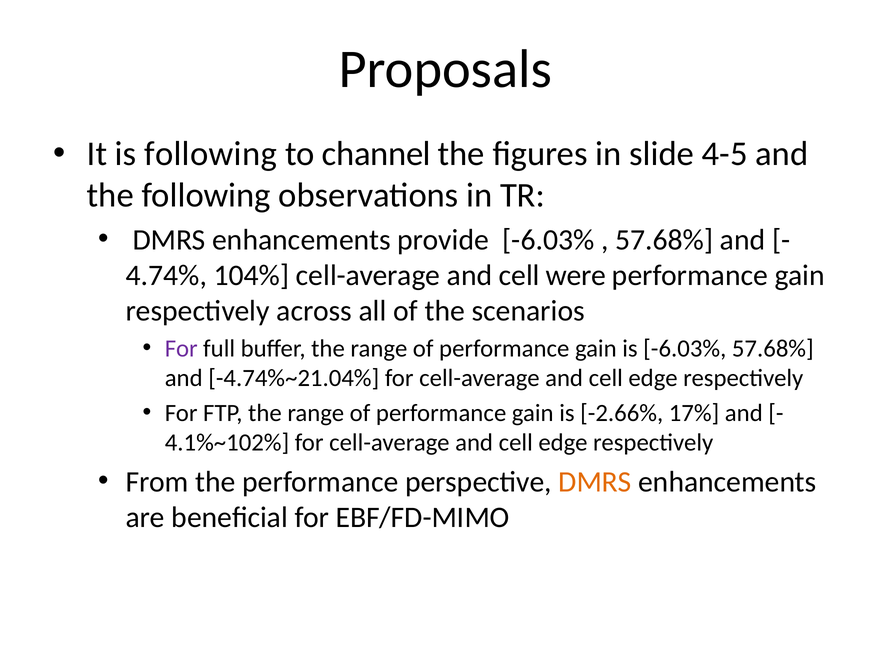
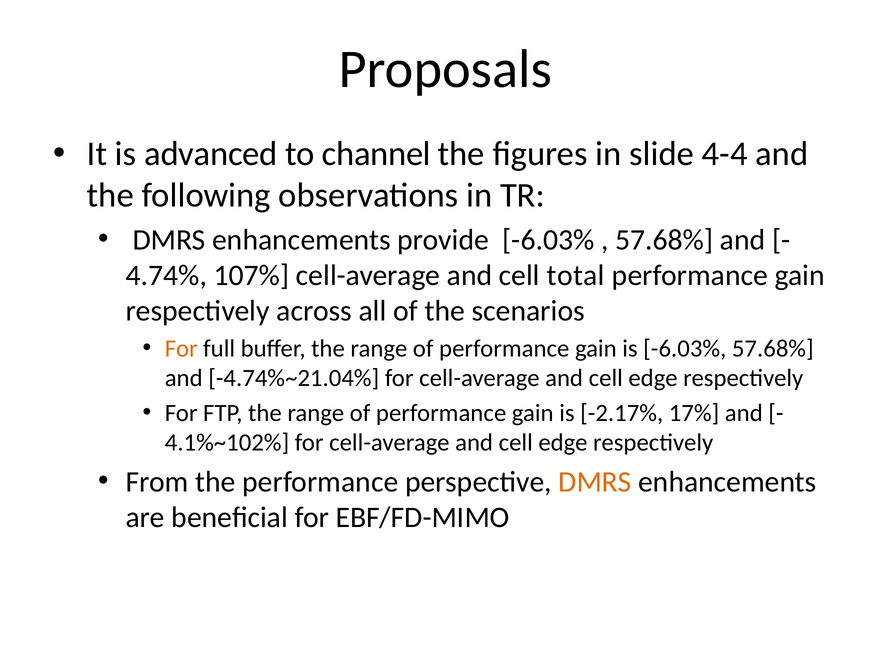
is following: following -> advanced
4-5: 4-5 -> 4-4
104%: 104% -> 107%
were: were -> total
For at (181, 348) colour: purple -> orange
-2.66%: -2.66% -> -2.17%
